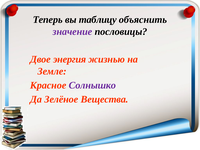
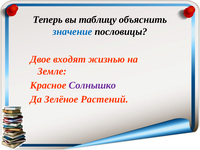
значение colour: purple -> blue
энергия: энергия -> входят
Вещества: Вещества -> Растений
